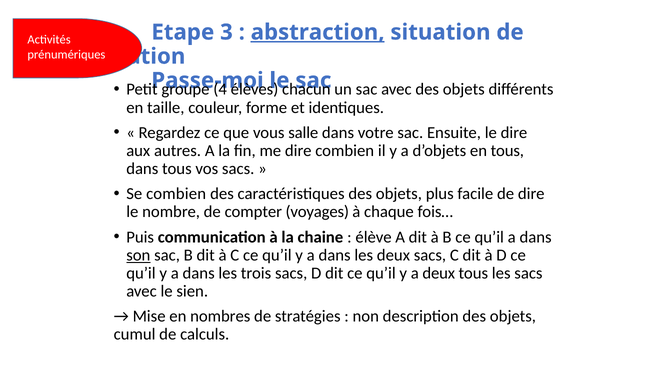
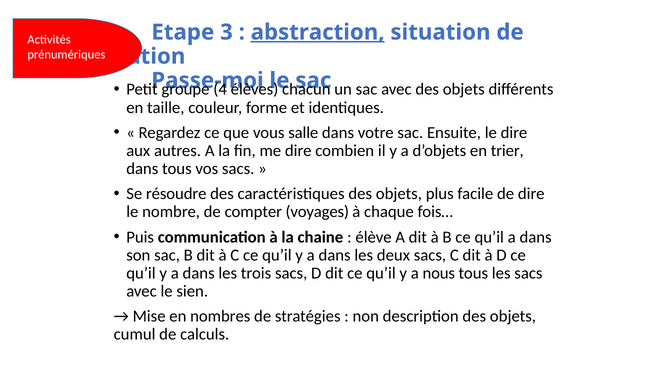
en tous: tous -> trier
Se combien: combien -> résoudre
son underline: present -> none
a deux: deux -> nous
